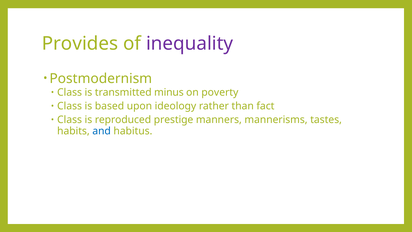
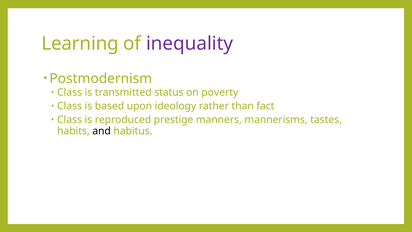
Provides: Provides -> Learning
minus: minus -> status
and colour: blue -> black
